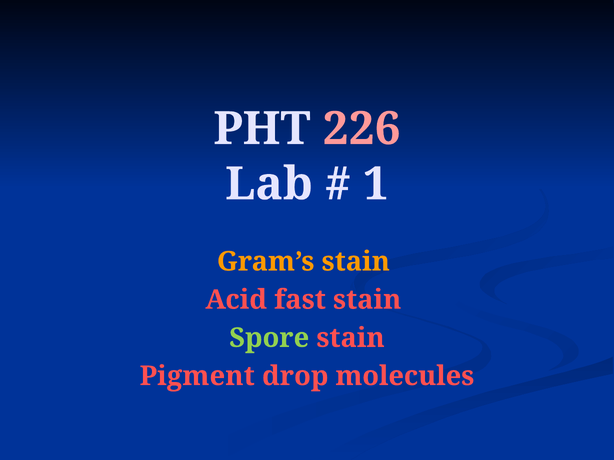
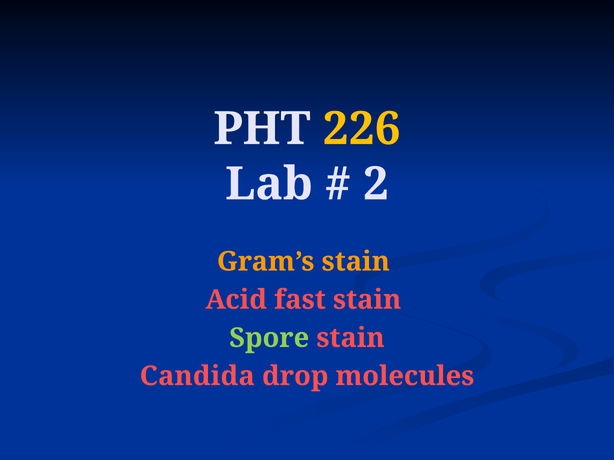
226 colour: pink -> yellow
1: 1 -> 2
Pigment: Pigment -> Candida
